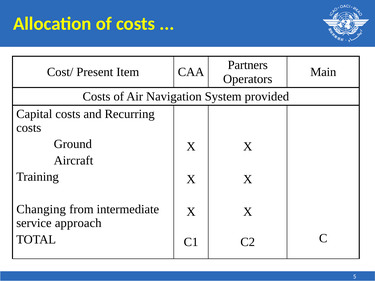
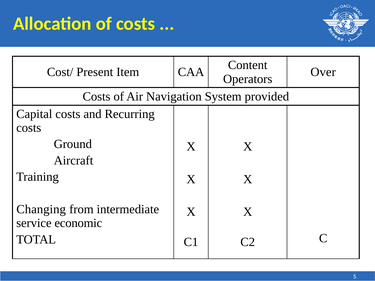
Partners: Partners -> Content
Main: Main -> Over
approach: approach -> economic
